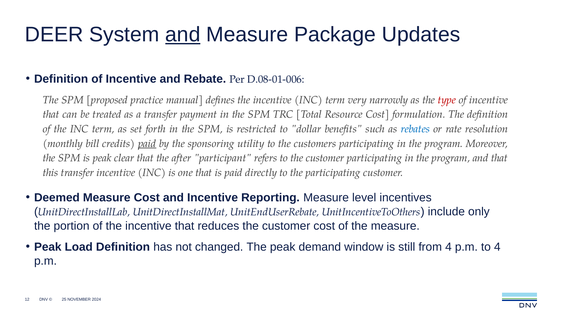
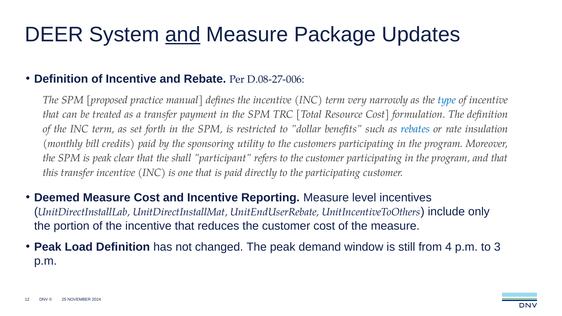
D.08-01-006: D.08-01-006 -> D.08-27-006
type colour: red -> blue
resolution: resolution -> insulation
paid at (147, 144) underline: present -> none
after: after -> shall
to 4: 4 -> 3
